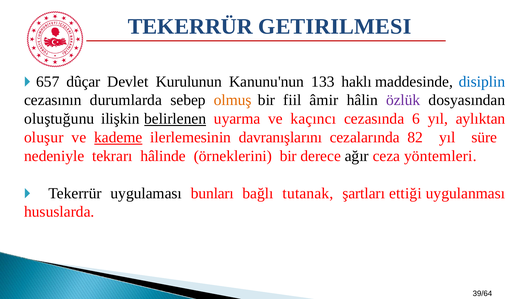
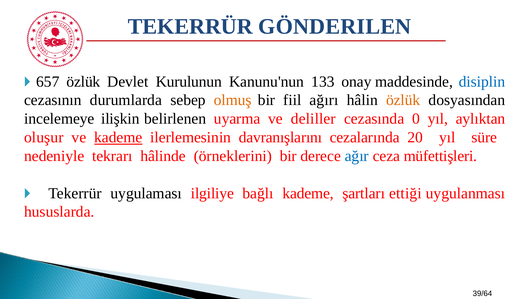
GETIRILMESI: GETIRILMESI -> GÖNDERILEN
dûçar at (83, 82): dûçar -> özlük
haklı: haklı -> onay
âmir: âmir -> ağırı
özlük at (403, 100) colour: purple -> orange
oluştuğunu: oluştuğunu -> incelemeye
belirlenen underline: present -> none
kaçıncı: kaçıncı -> deliller
6: 6 -> 0
82: 82 -> 20
ağır colour: black -> blue
yöntemleri: yöntemleri -> müfettişleri
bunları: bunları -> ilgiliye
bağlı tutanak: tutanak -> kademe
